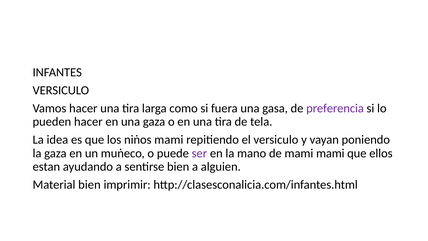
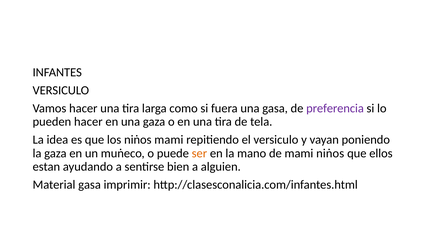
ser colour: purple -> orange
mami mami: mami -> niṅos
Material bien: bien -> gasa
